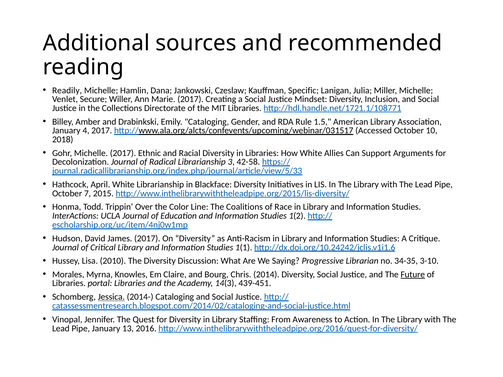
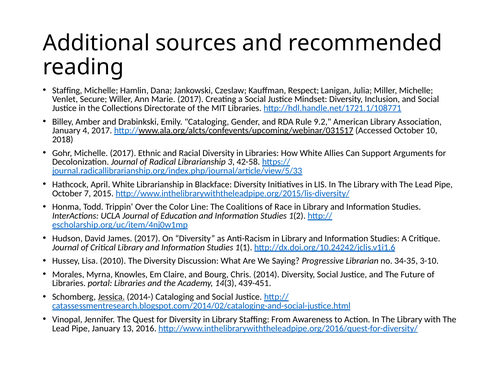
Readily at (67, 90): Readily -> Staffing
Specific: Specific -> Respect
1.5: 1.5 -> 9.2
Future underline: present -> none
